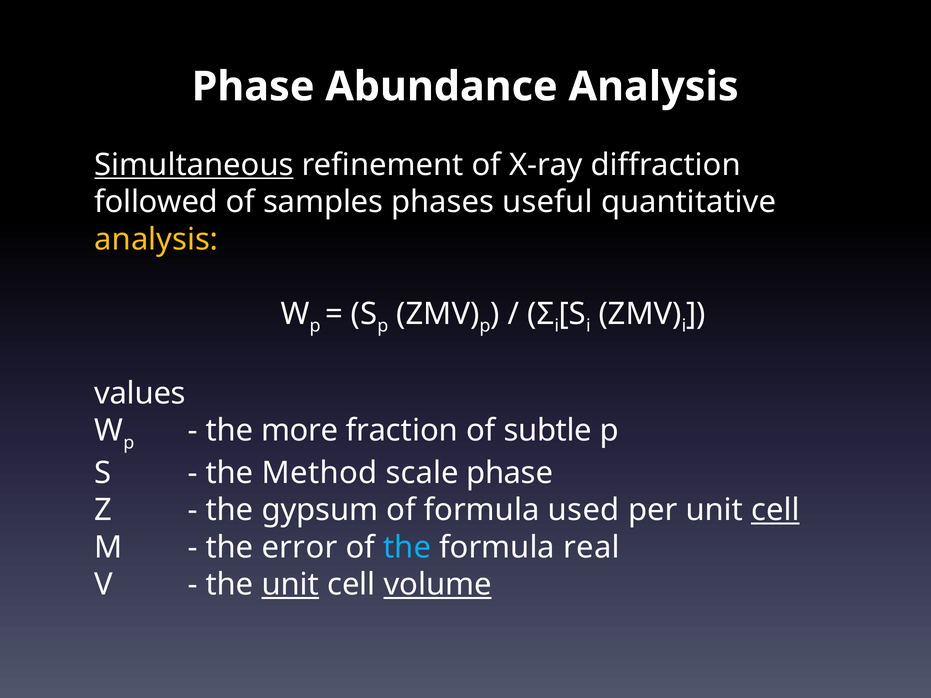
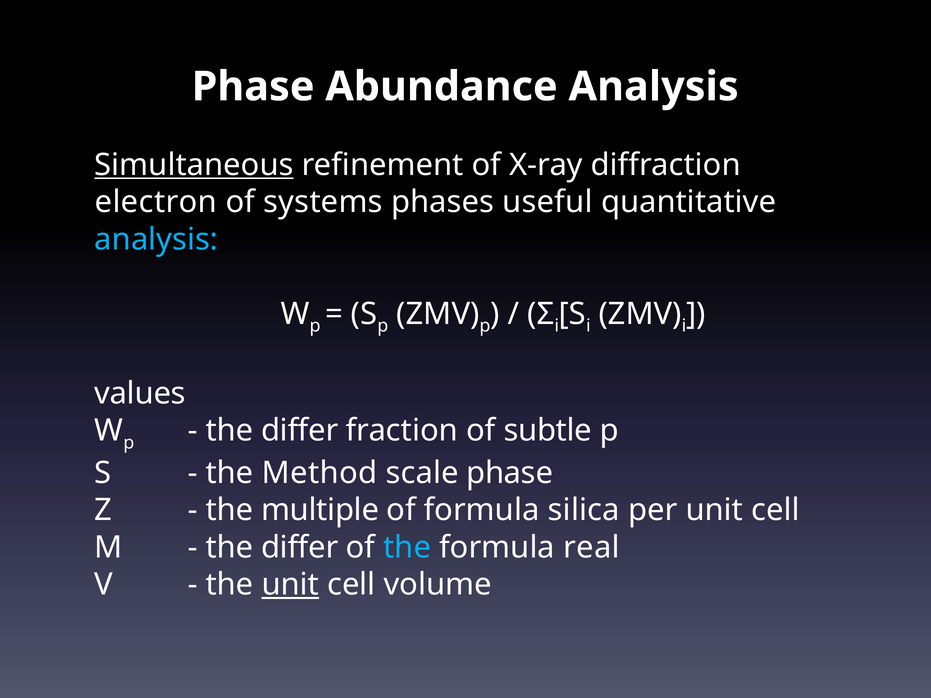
followed: followed -> electron
samples: samples -> systems
analysis at (156, 239) colour: yellow -> light blue
more at (300, 431): more -> differ
gypsum: gypsum -> multiple
used: used -> silica
cell at (775, 510) underline: present -> none
error at (299, 548): error -> differ
volume underline: present -> none
